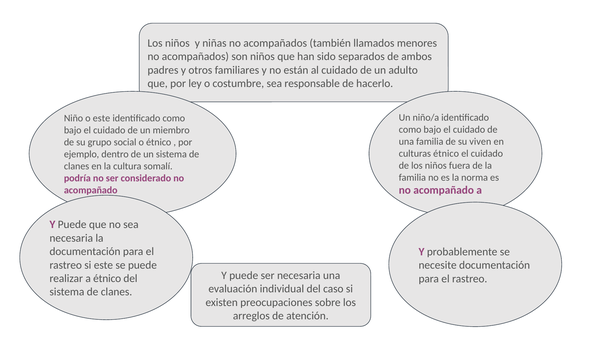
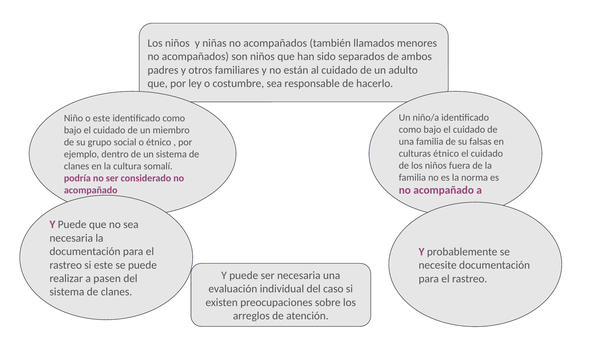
viven: viven -> falsas
a étnico: étnico -> pasen
